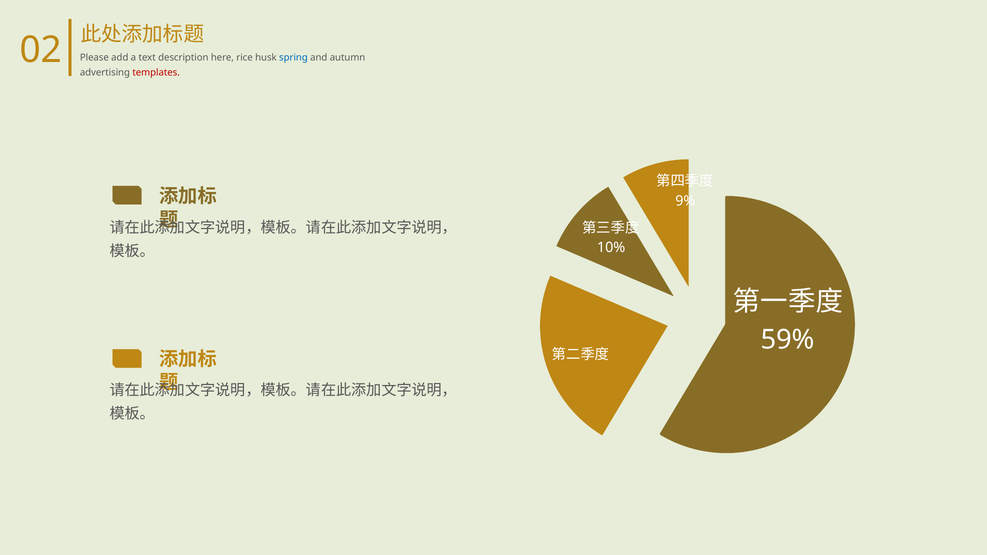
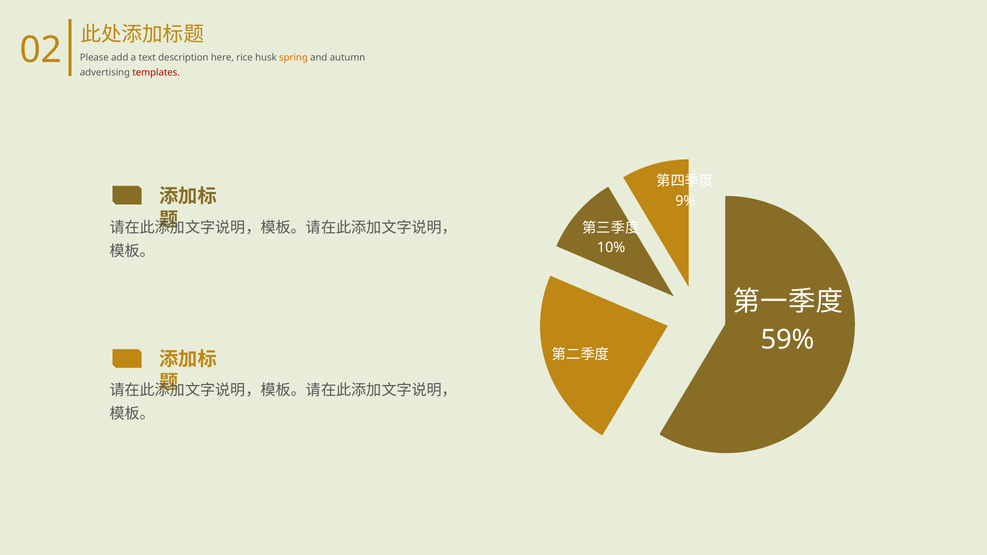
spring colour: blue -> orange
